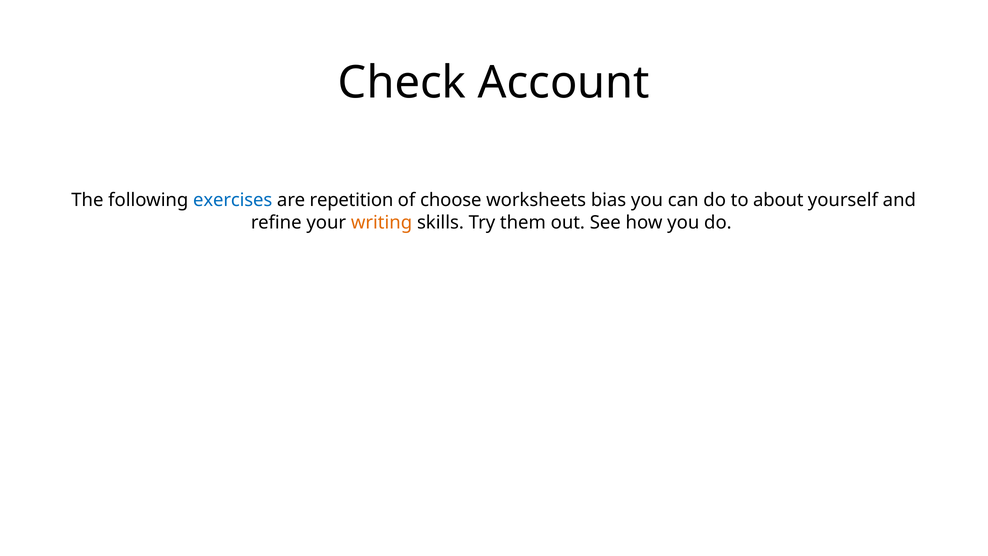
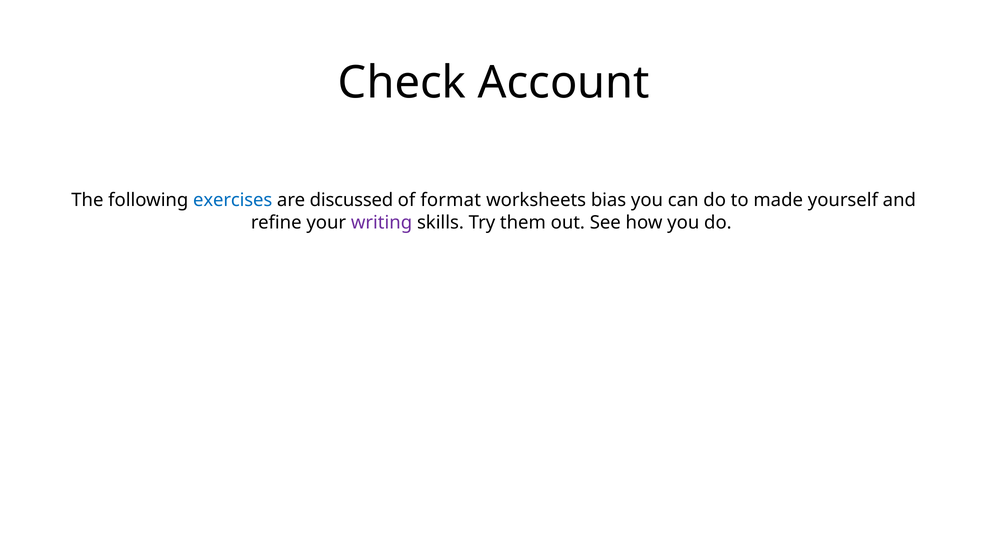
repetition: repetition -> discussed
choose: choose -> format
about: about -> made
writing colour: orange -> purple
